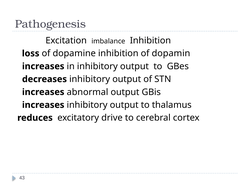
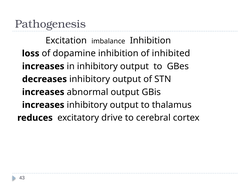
dopamin: dopamin -> inhibited
